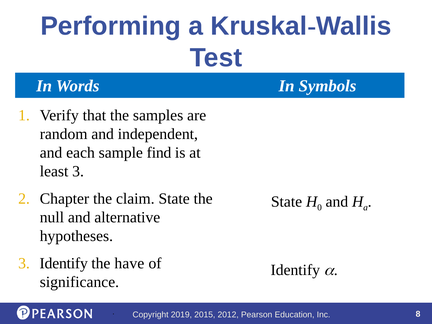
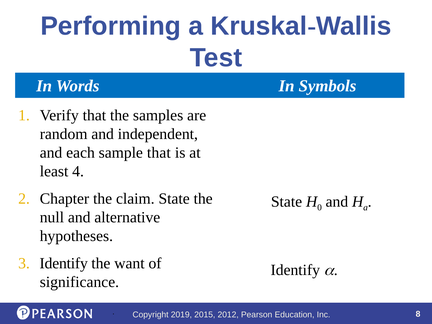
sample find: find -> that
least 3: 3 -> 4
have: have -> want
